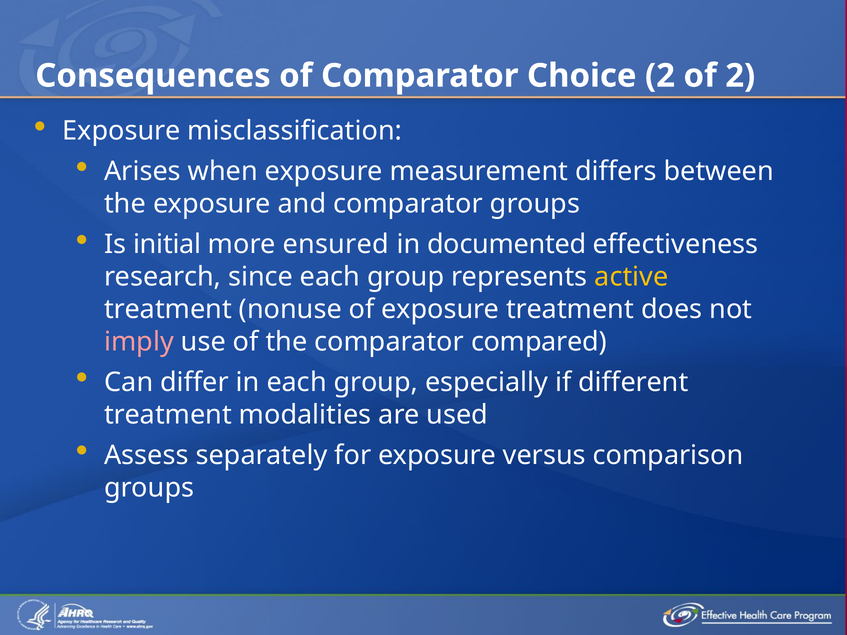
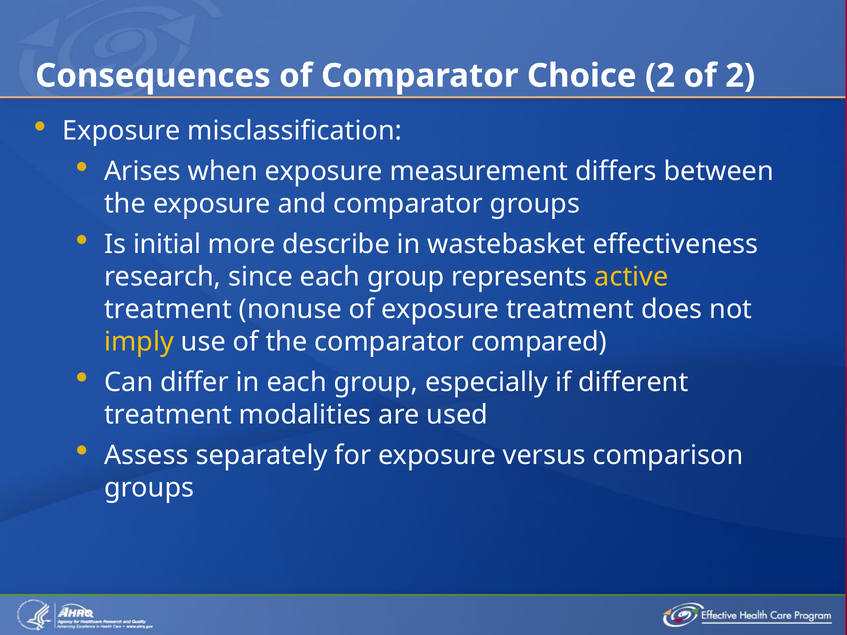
ensured: ensured -> describe
documented: documented -> wastebasket
imply colour: pink -> yellow
